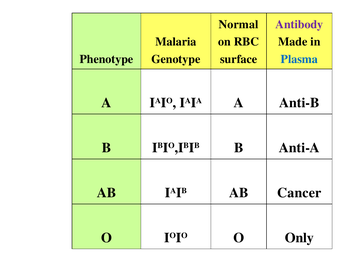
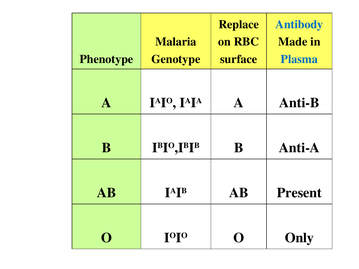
Normal: Normal -> Replace
Antibody colour: purple -> blue
Cancer: Cancer -> Present
